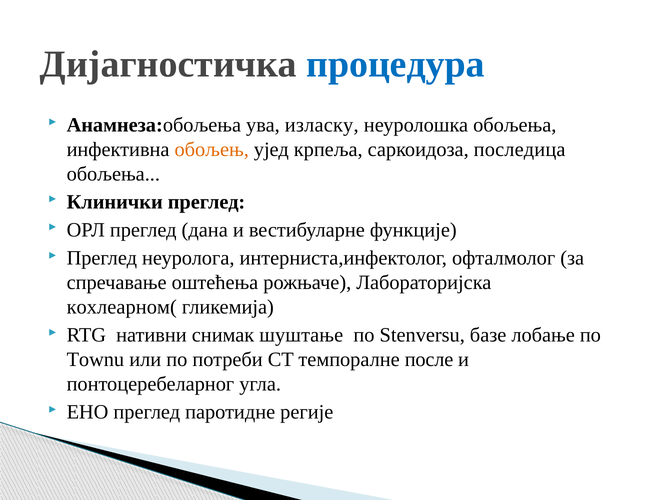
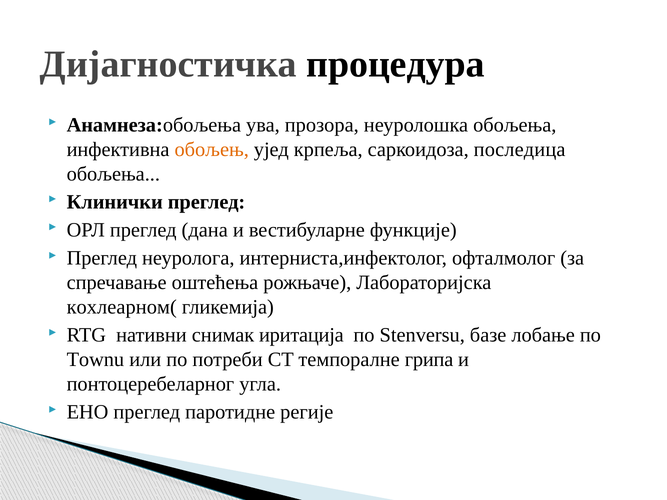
процедура colour: blue -> black
изласку: изласку -> прозора
шуштање: шуштање -> иритација
после: после -> грипа
